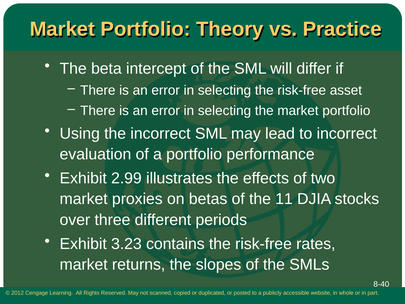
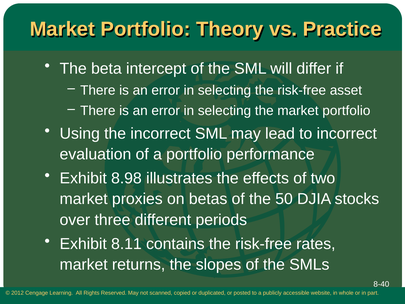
2.99: 2.99 -> 8.98
11: 11 -> 50
3.23: 3.23 -> 8.11
